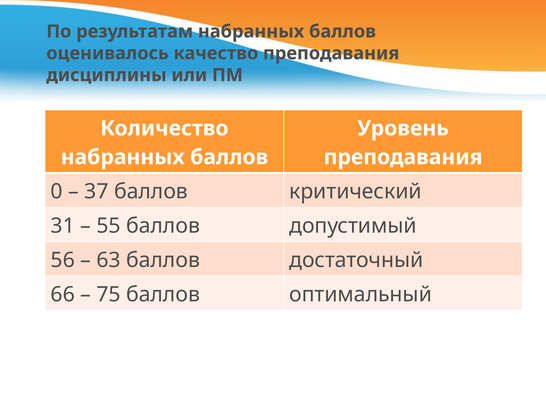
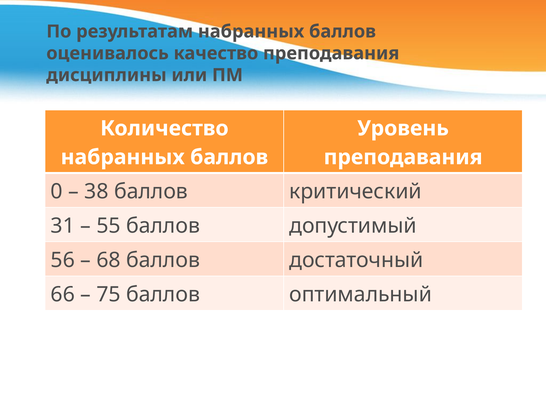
37: 37 -> 38
63: 63 -> 68
